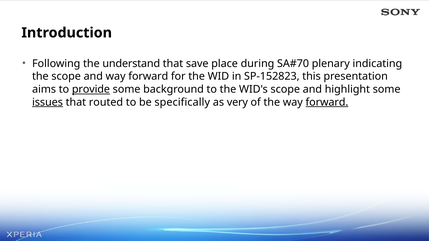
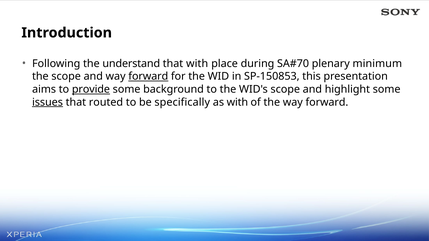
that save: save -> with
indicating: indicating -> minimum
forward at (148, 77) underline: none -> present
SP-152823: SP-152823 -> SP-150853
as very: very -> with
forward at (327, 102) underline: present -> none
